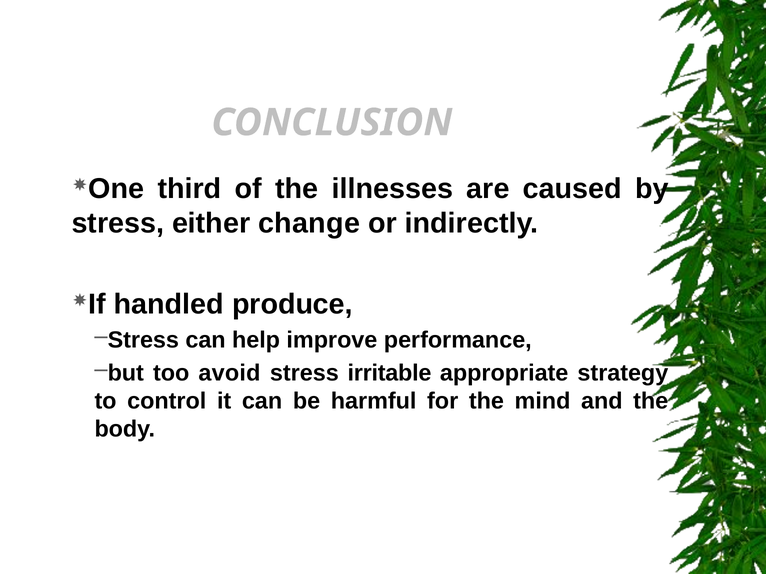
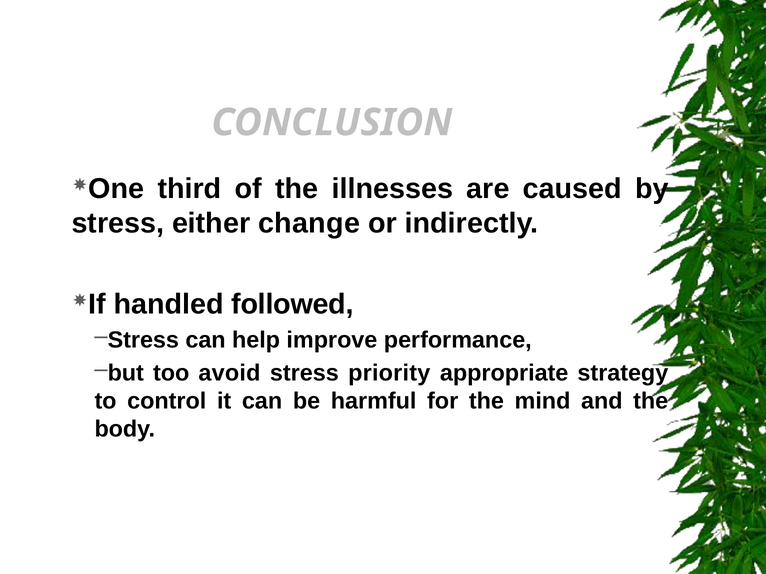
produce: produce -> followed
irritable: irritable -> priority
